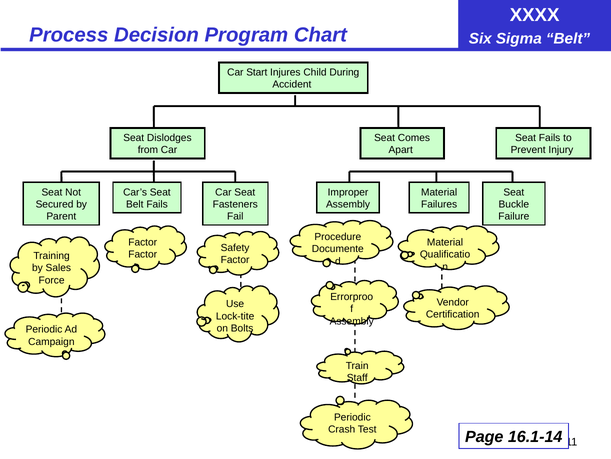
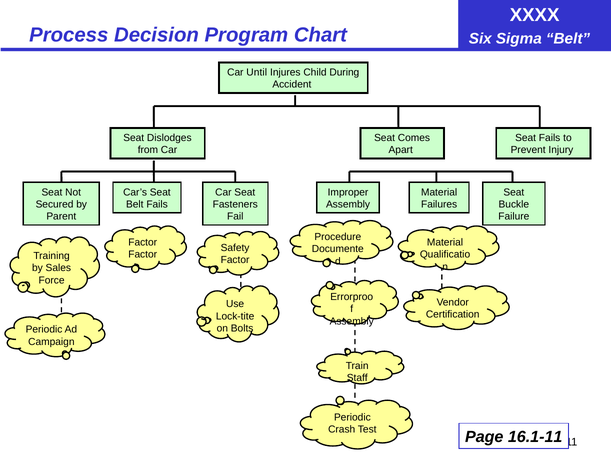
Start: Start -> Until
16.1-14: 16.1-14 -> 16.1-11
